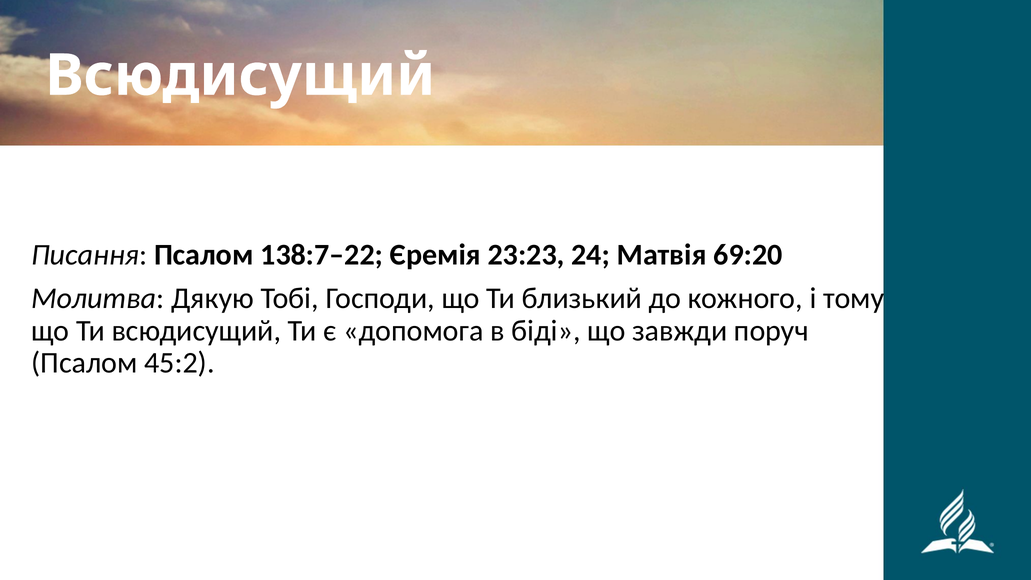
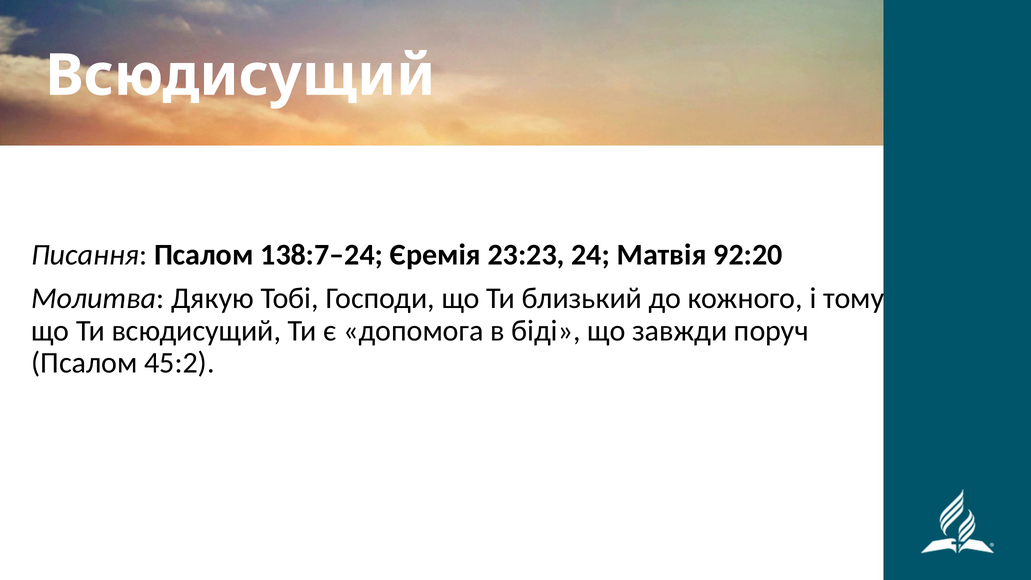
138:7–22: 138:7–22 -> 138:7–24
69:20: 69:20 -> 92:20
